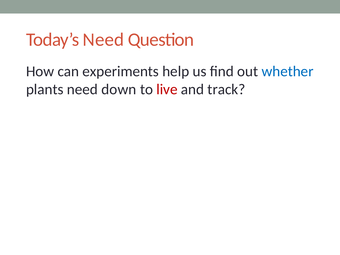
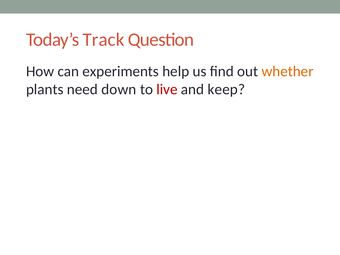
Today’s Need: Need -> Track
whether colour: blue -> orange
track: track -> keep
